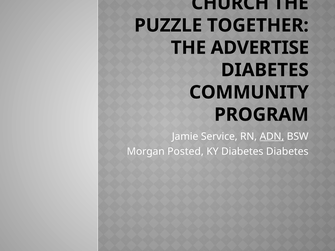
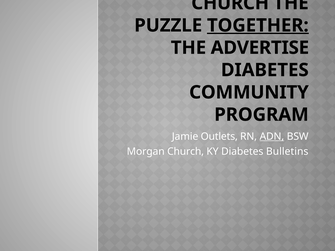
TOGETHER underline: none -> present
Service: Service -> Outlets
Morgan Posted: Posted -> Church
Diabetes Diabetes: Diabetes -> Bulletins
